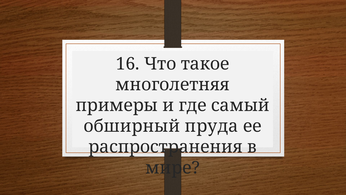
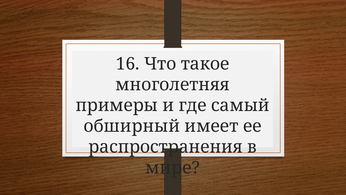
пруда: пруда -> имеет
